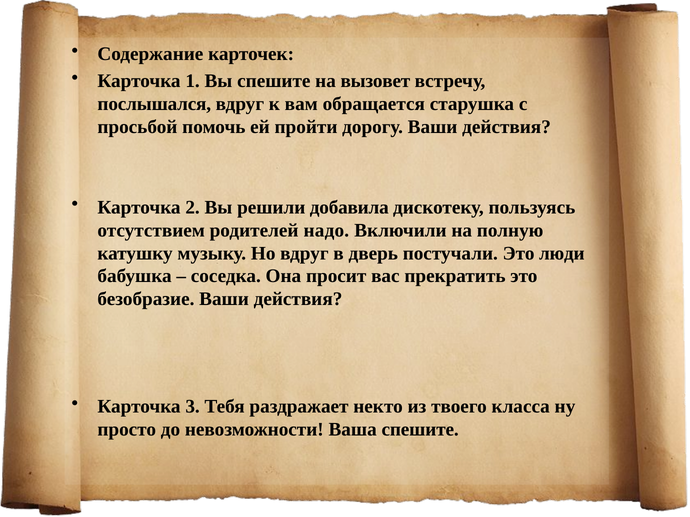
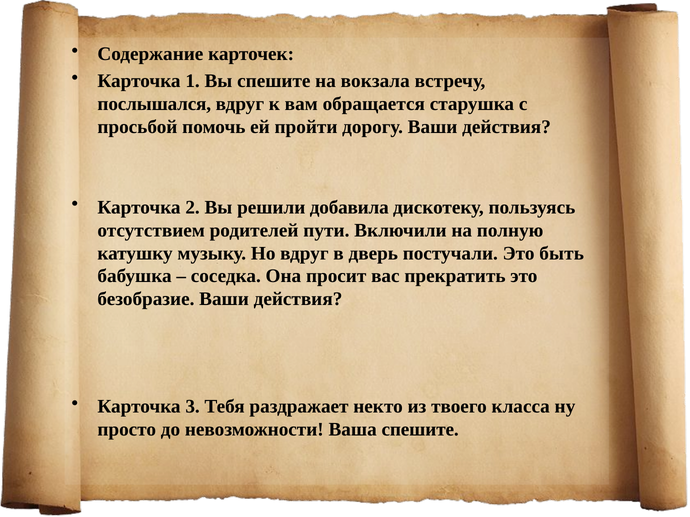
вызовет: вызовет -> вокзала
надо: надо -> пути
люди: люди -> быть
